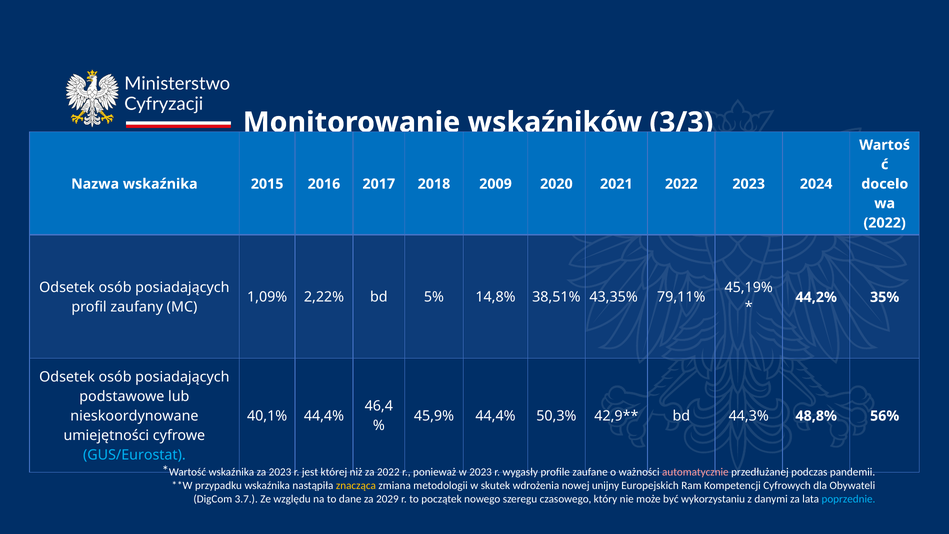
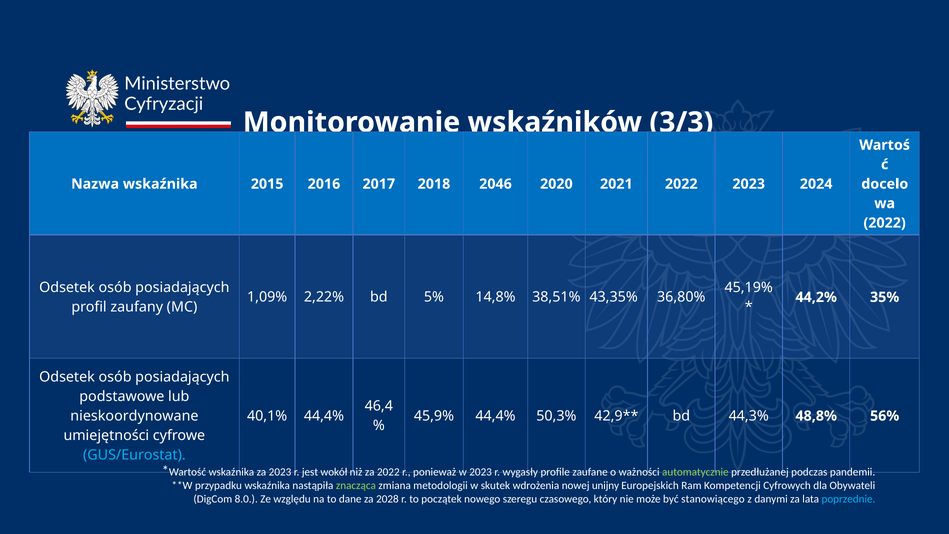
2009: 2009 -> 2046
79,11%: 79,11% -> 36,80%
której: której -> wokół
automatycznie colour: pink -> light green
znacząca colour: yellow -> light green
3.7: 3.7 -> 8.0
2029: 2029 -> 2028
wykorzystaniu: wykorzystaniu -> stanowiącego
